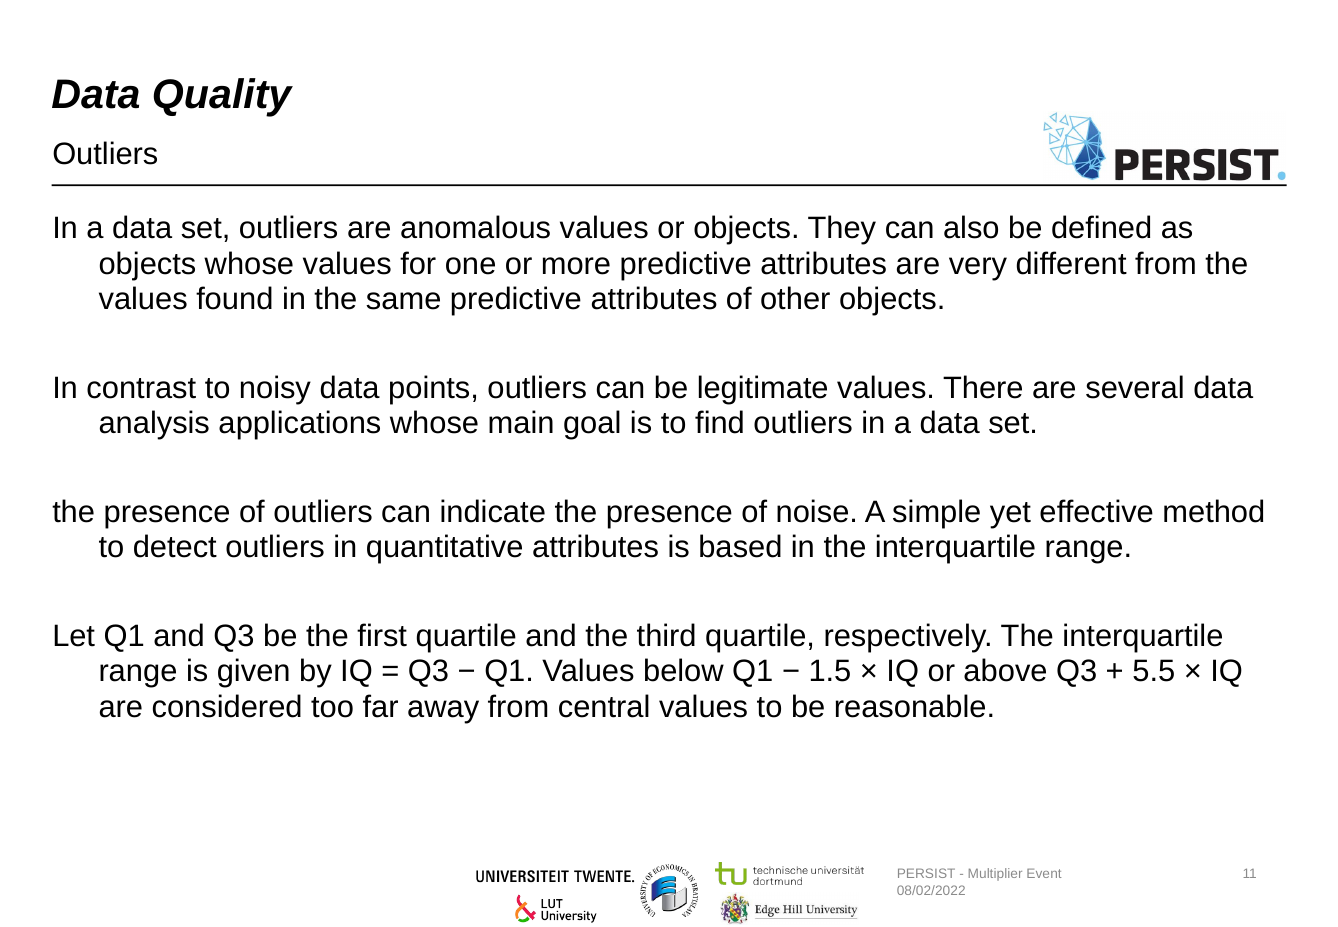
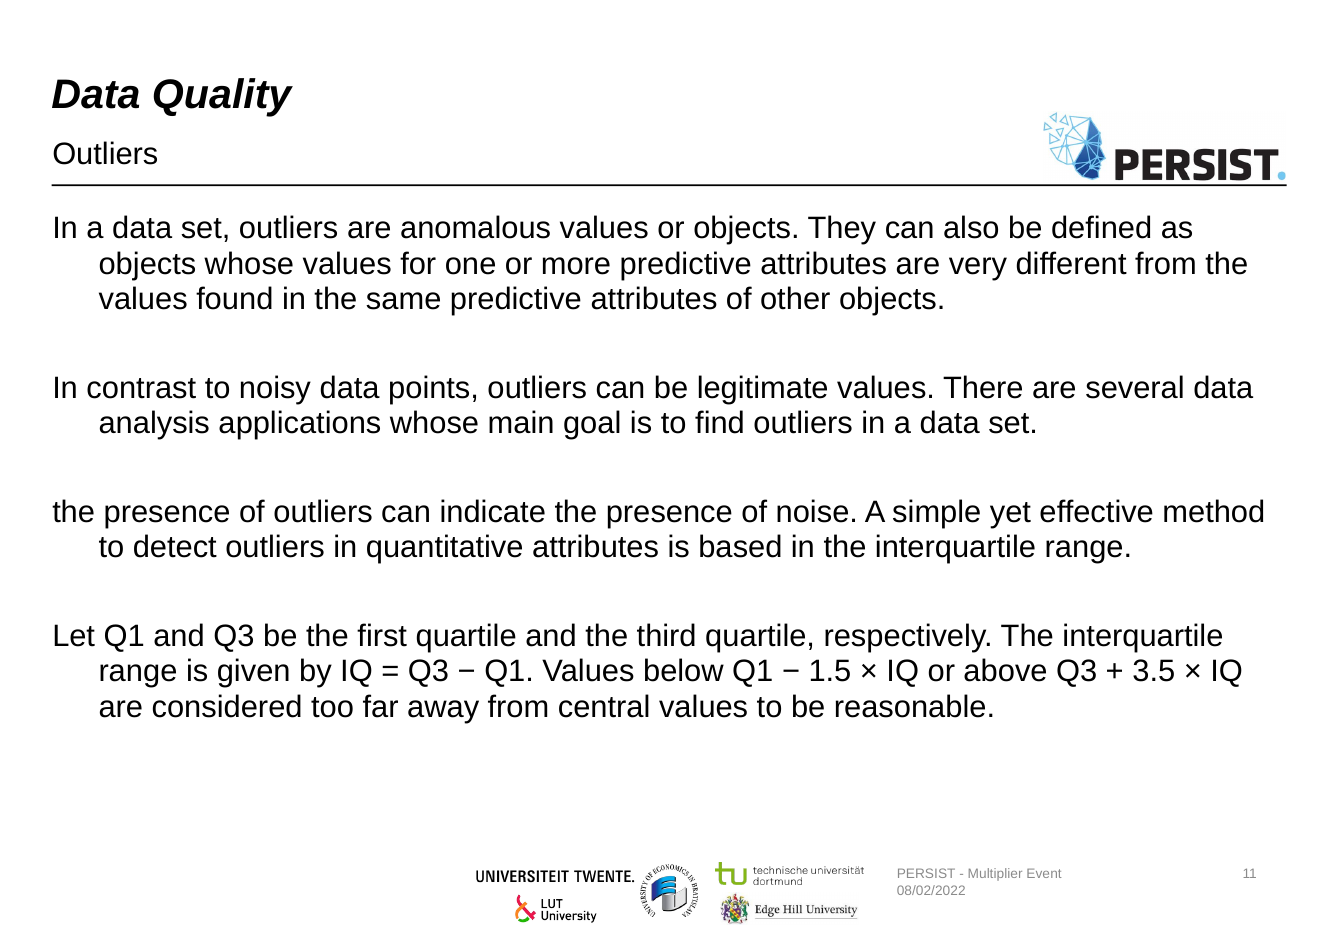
5.5: 5.5 -> 3.5
